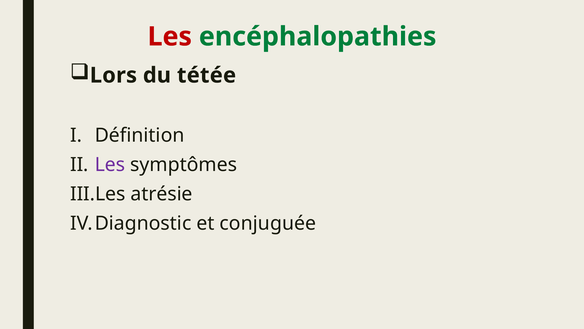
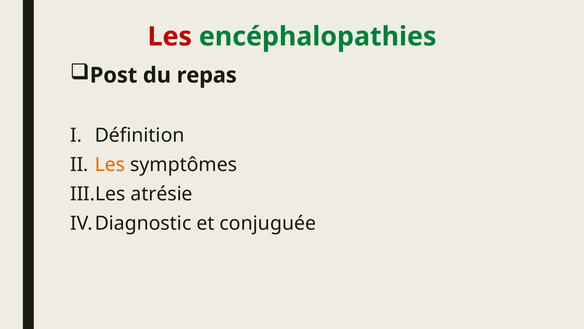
Lors: Lors -> Post
tétée: tétée -> repas
Les at (110, 164) colour: purple -> orange
